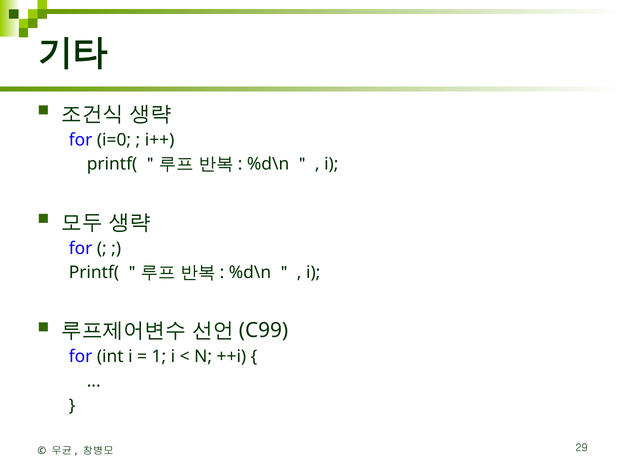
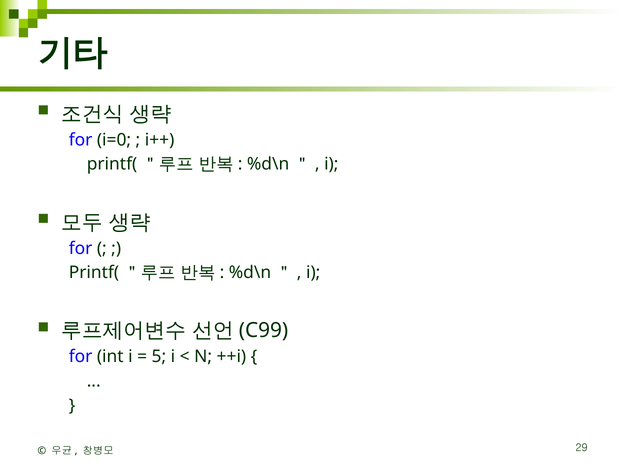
1: 1 -> 5
